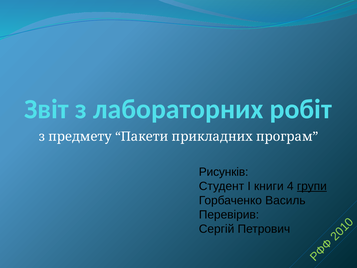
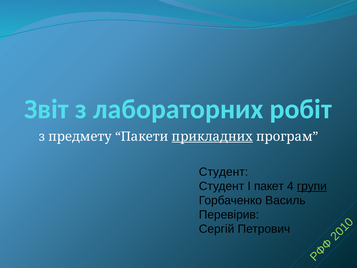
прикладних underline: none -> present
Рисунків at (224, 172): Рисунків -> Студент
книги: книги -> пакет
